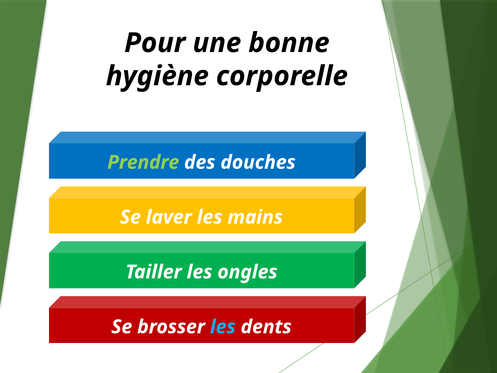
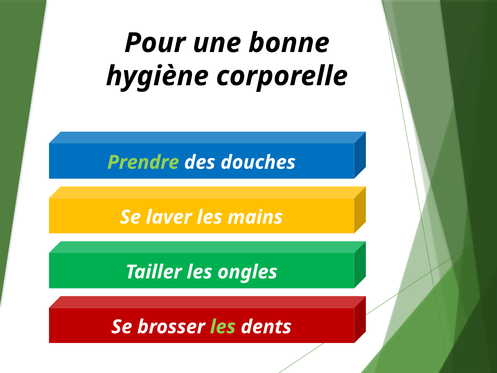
les at (223, 327) colour: light blue -> light green
